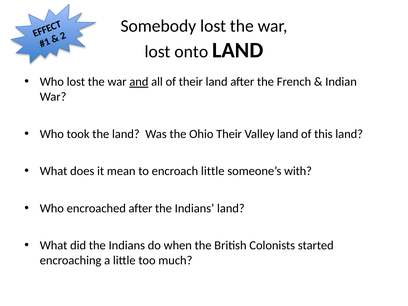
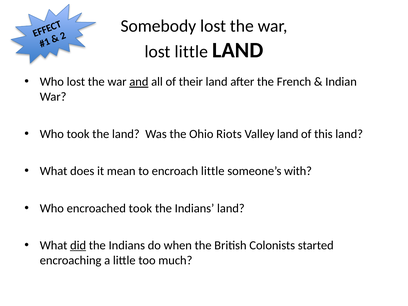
lost onto: onto -> little
Ohio Their: Their -> Riots
encroached after: after -> took
did underline: none -> present
